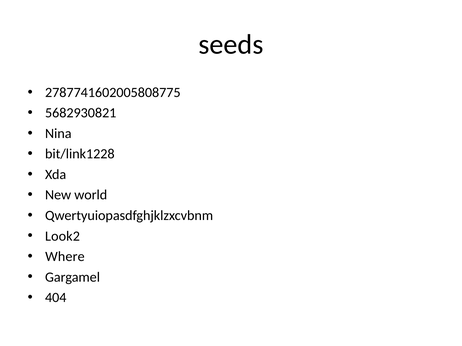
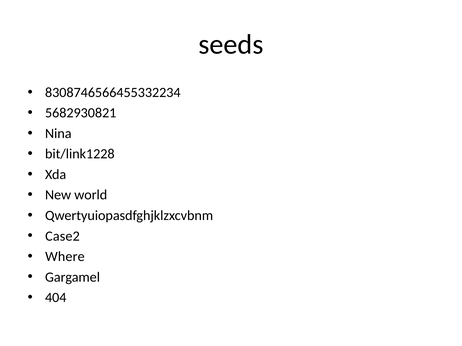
2787741602005808775: 2787741602005808775 -> 8308746566455332234
Look2: Look2 -> Case2
